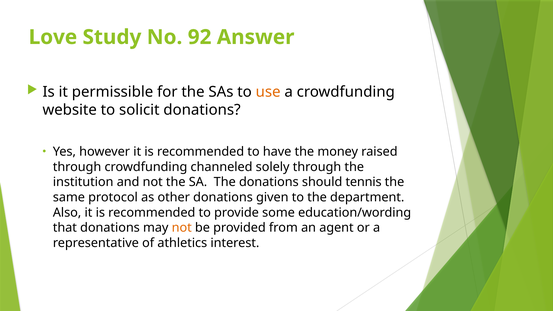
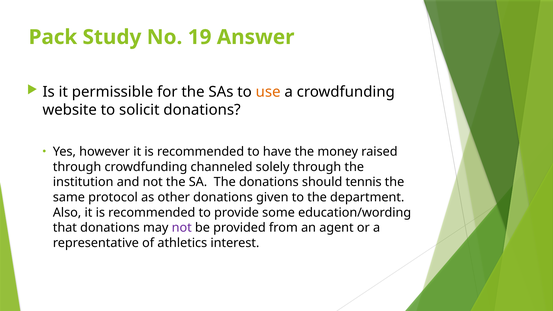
Love: Love -> Pack
92: 92 -> 19
not at (182, 228) colour: orange -> purple
